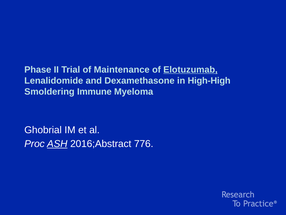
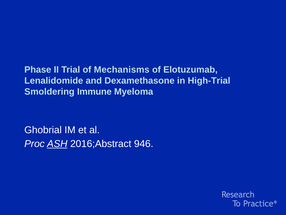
Maintenance: Maintenance -> Mechanisms
Elotuzumab underline: present -> none
High-High: High-High -> High-Trial
776: 776 -> 946
